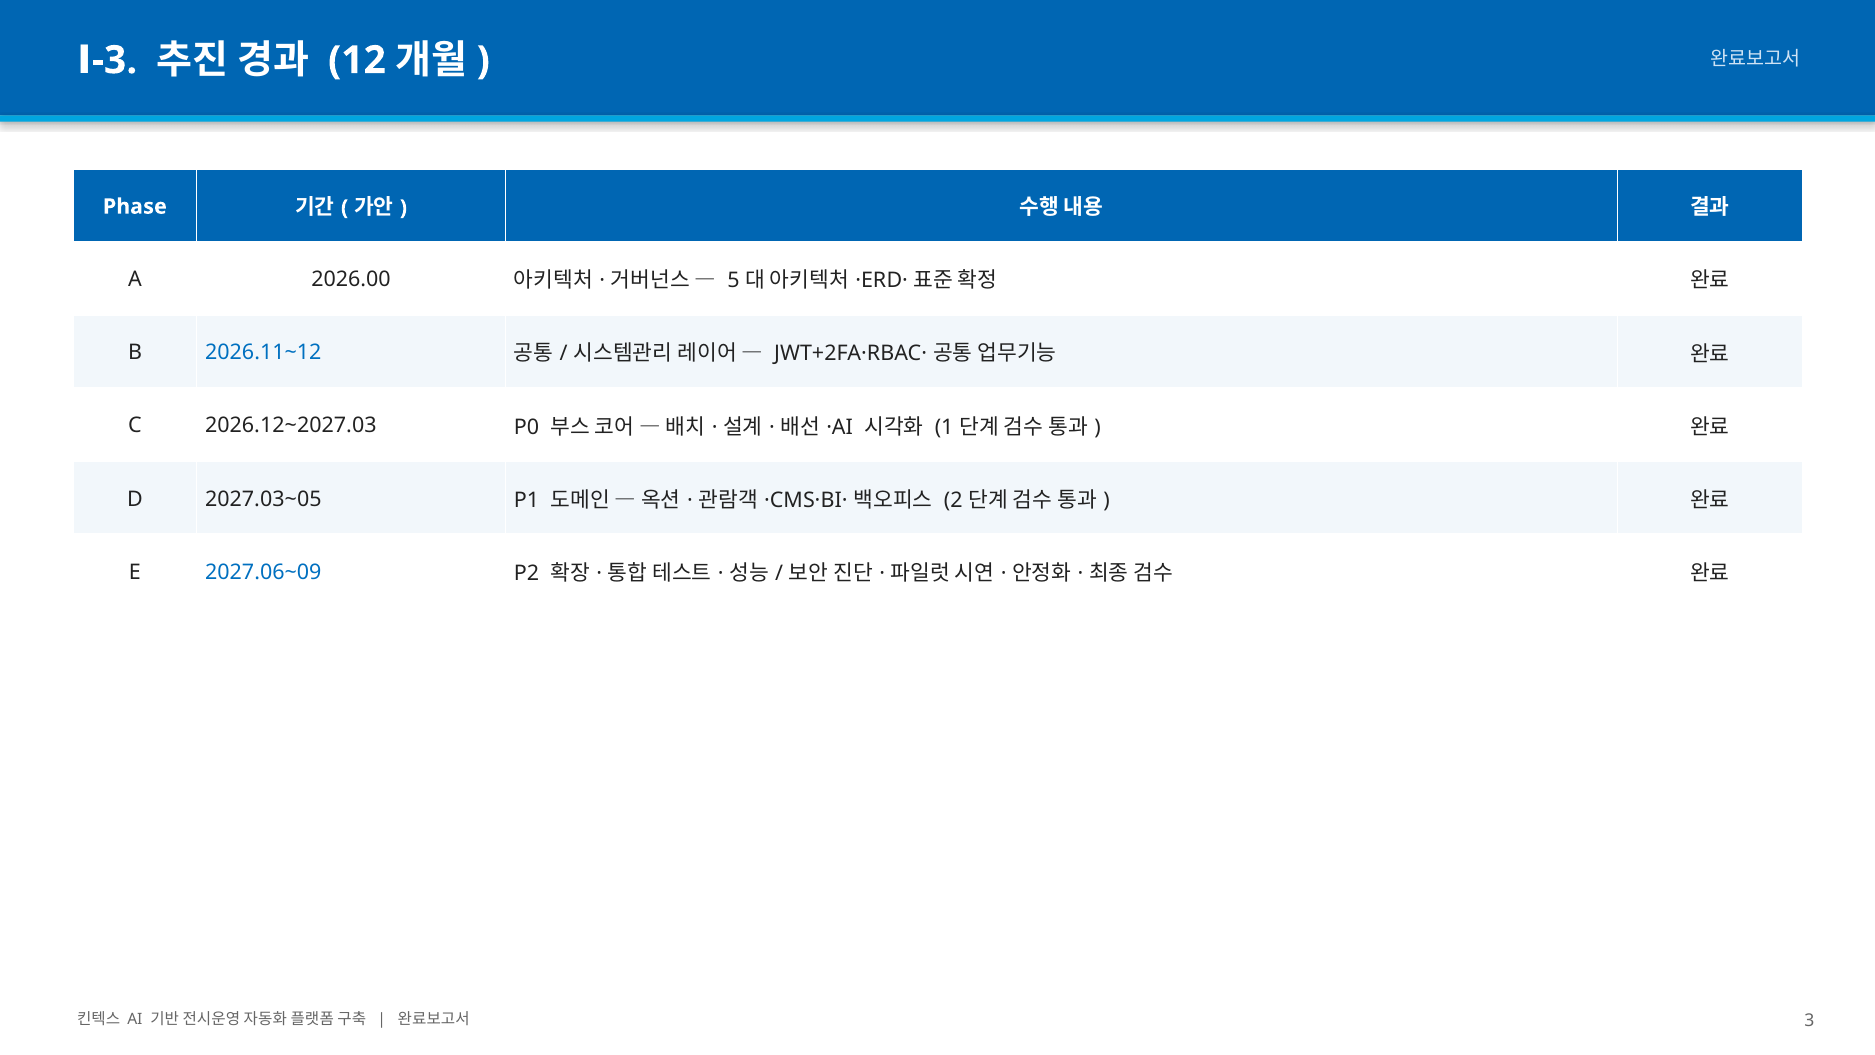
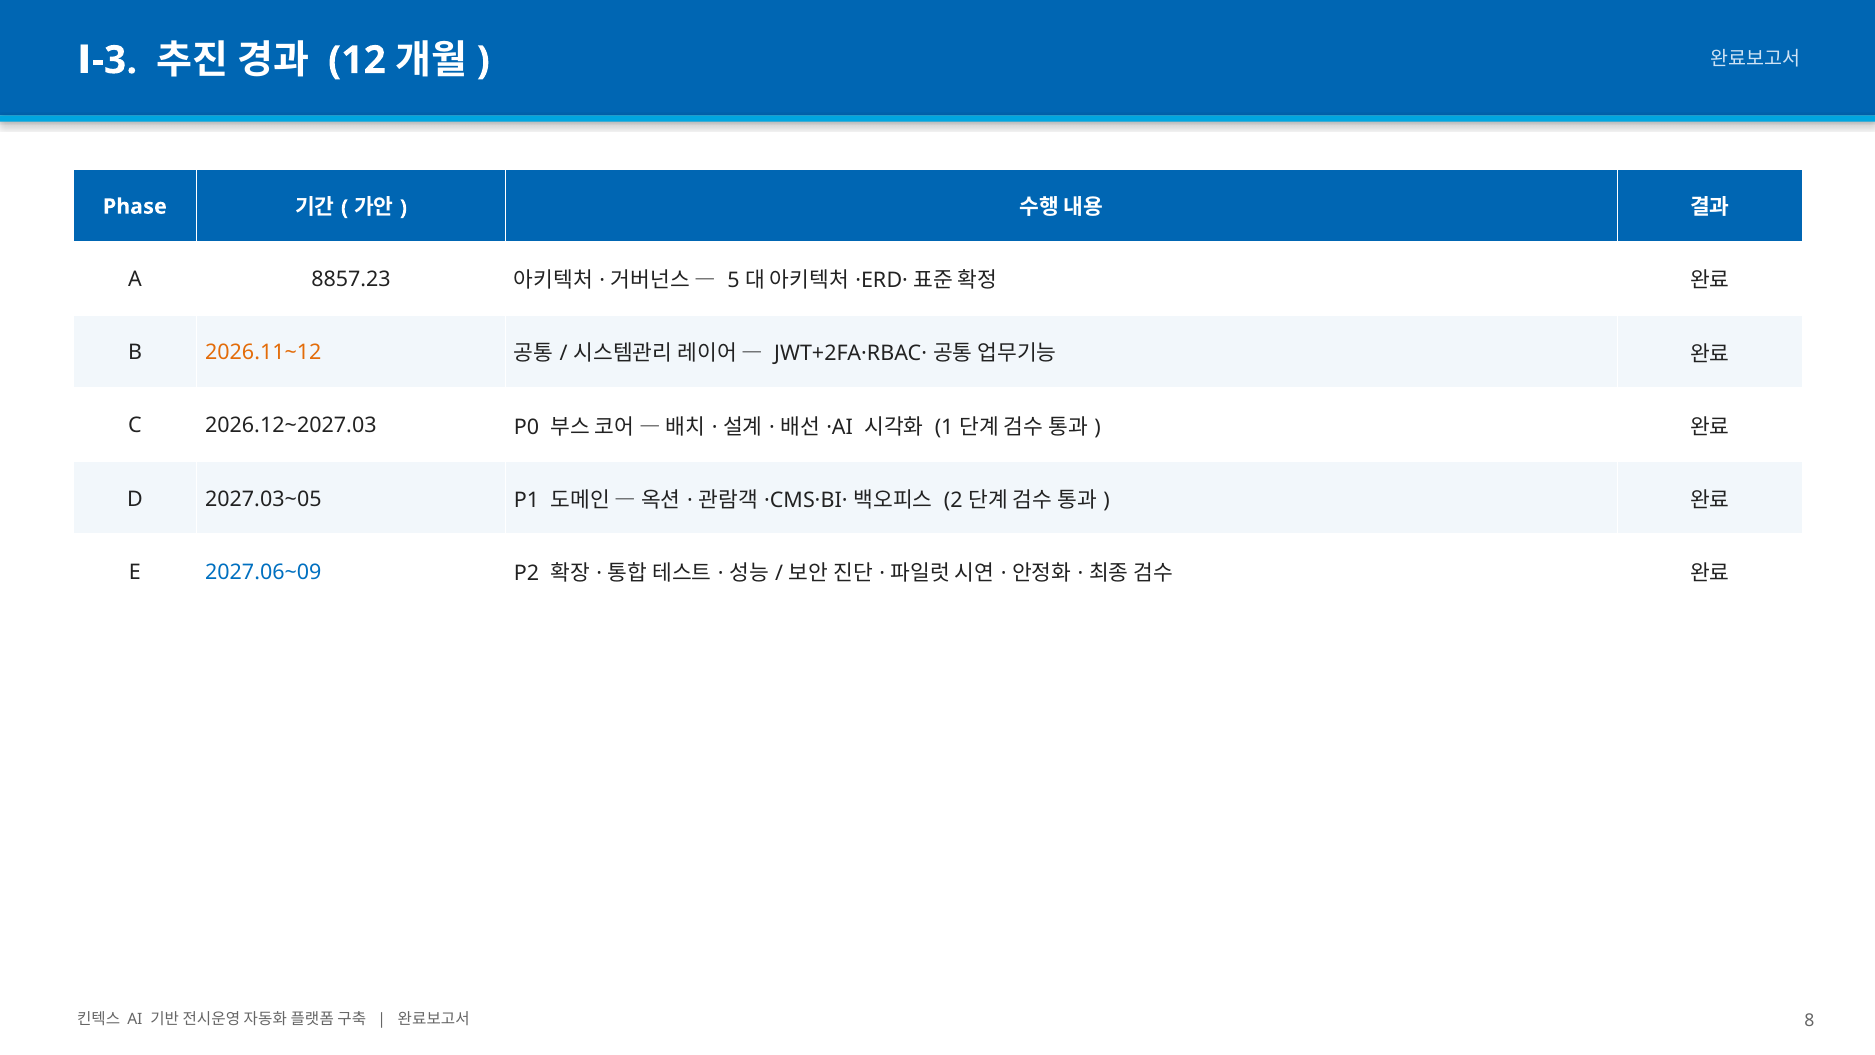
2026.00: 2026.00 -> 8857.23
2026.11~12 colour: blue -> orange
3: 3 -> 8
